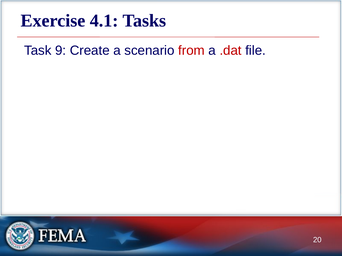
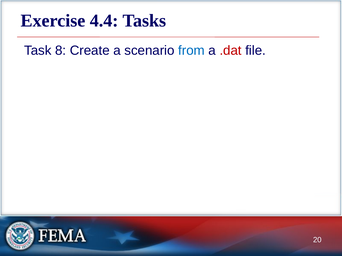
4.1: 4.1 -> 4.4
9: 9 -> 8
from colour: red -> blue
